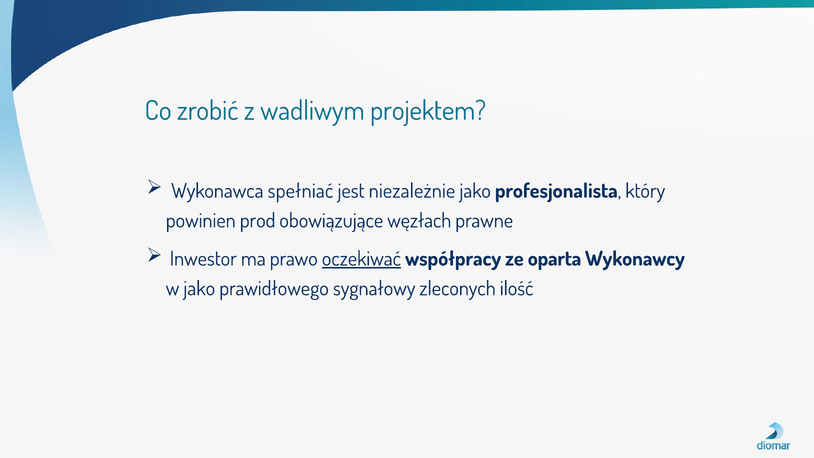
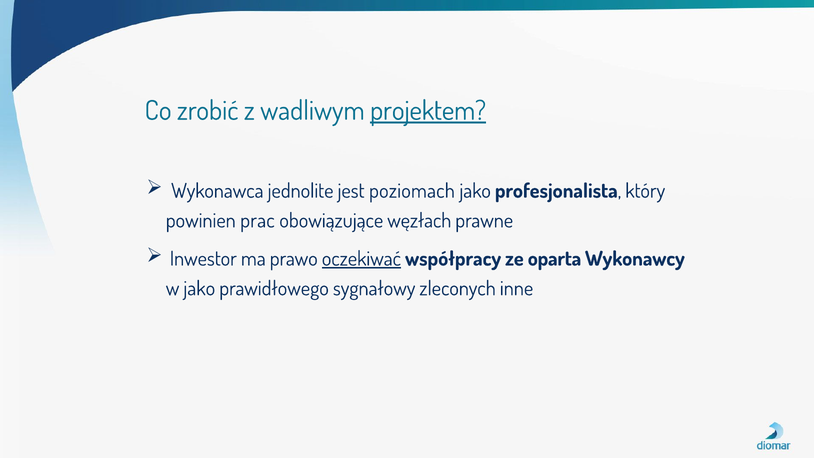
projektem underline: none -> present
spełniać: spełniać -> jednolite
niezależnie: niezależnie -> poziomach
prod: prod -> prac
ilość: ilość -> inne
